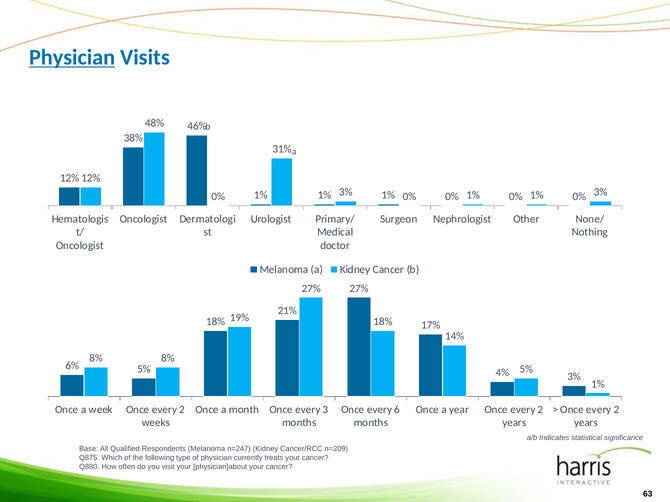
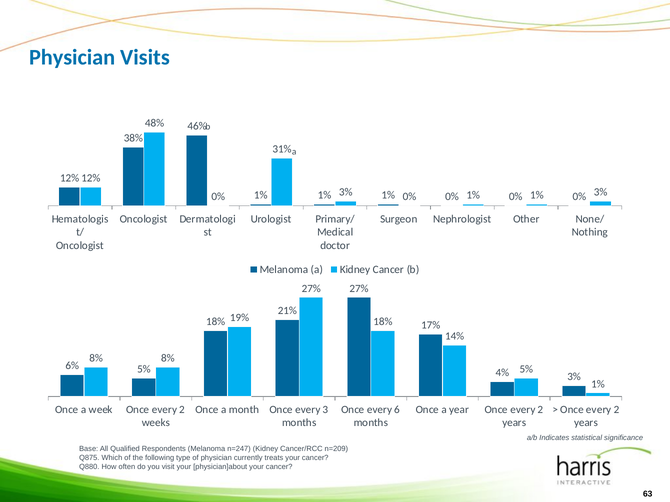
Physician at (72, 57) underline: present -> none
